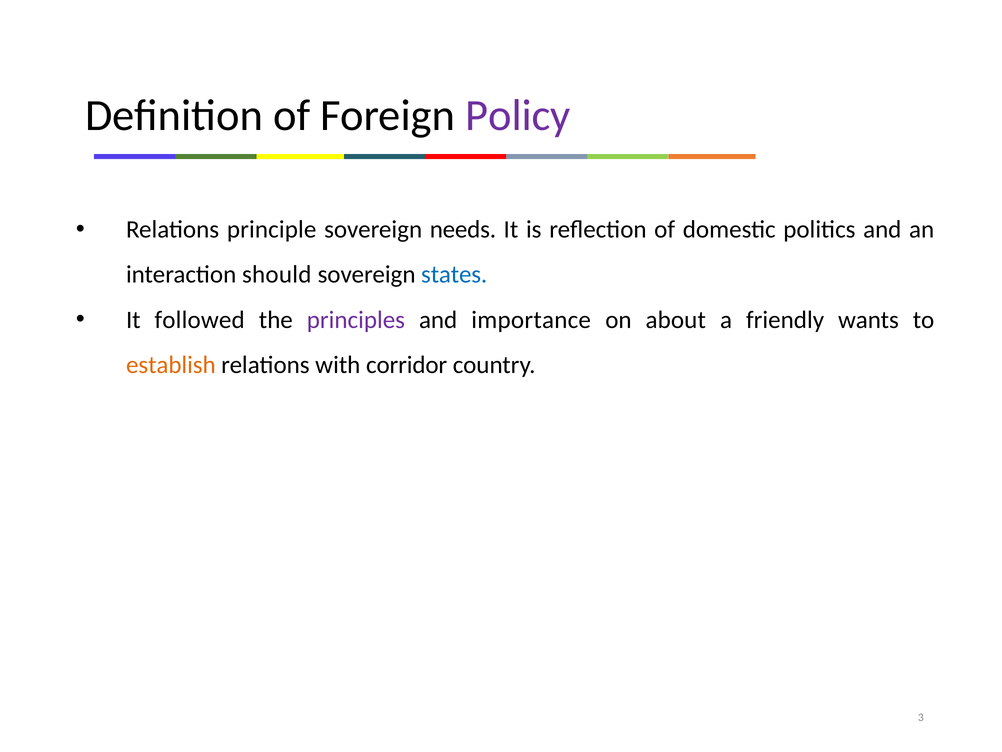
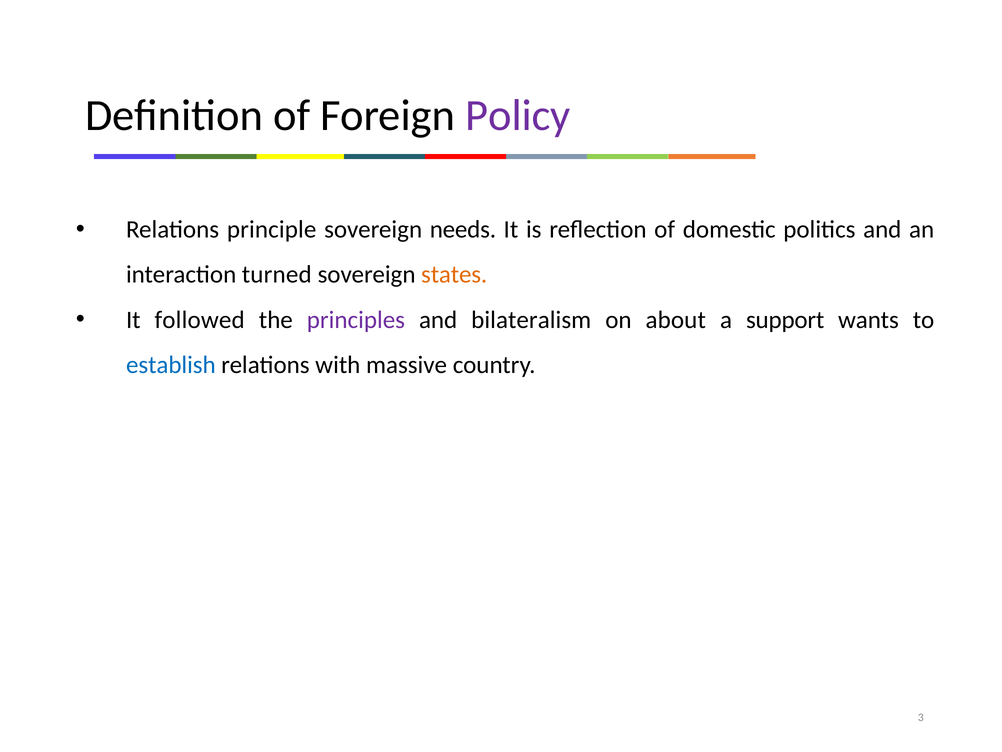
should: should -> turned
states colour: blue -> orange
importance: importance -> bilateralism
friendly: friendly -> support
establish colour: orange -> blue
corridor: corridor -> massive
